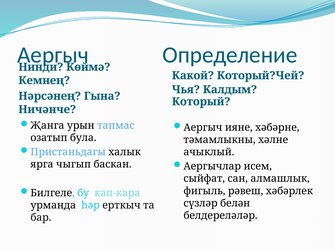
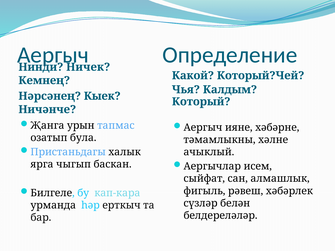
Көймә: Көймә -> Ничек
Гына: Гына -> Кыек
